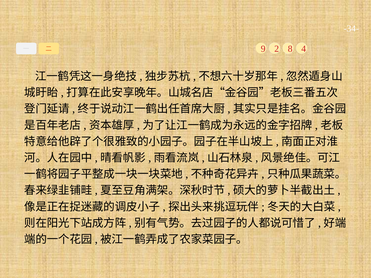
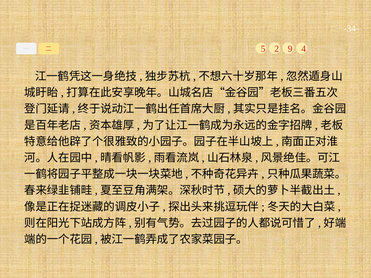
9: 9 -> 5
8: 8 -> 9
